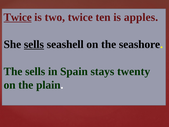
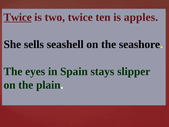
sells at (34, 44) underline: present -> none
The sells: sells -> eyes
twenty: twenty -> slipper
